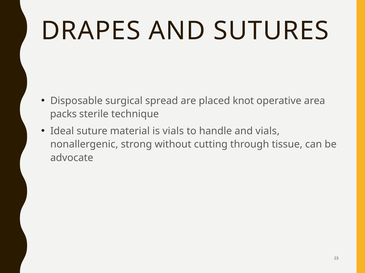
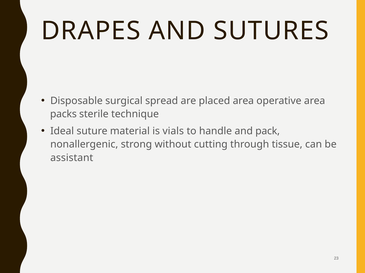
placed knot: knot -> area
and vials: vials -> pack
advocate: advocate -> assistant
